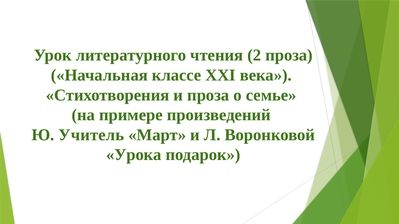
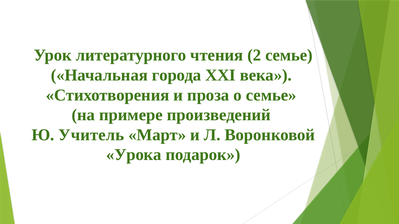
2 проза: проза -> семье
классе: классе -> города
